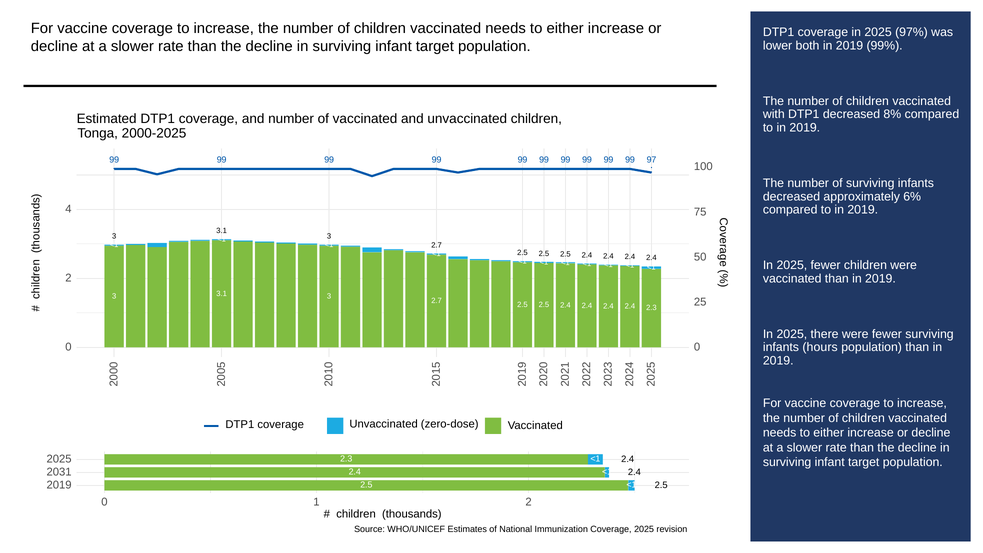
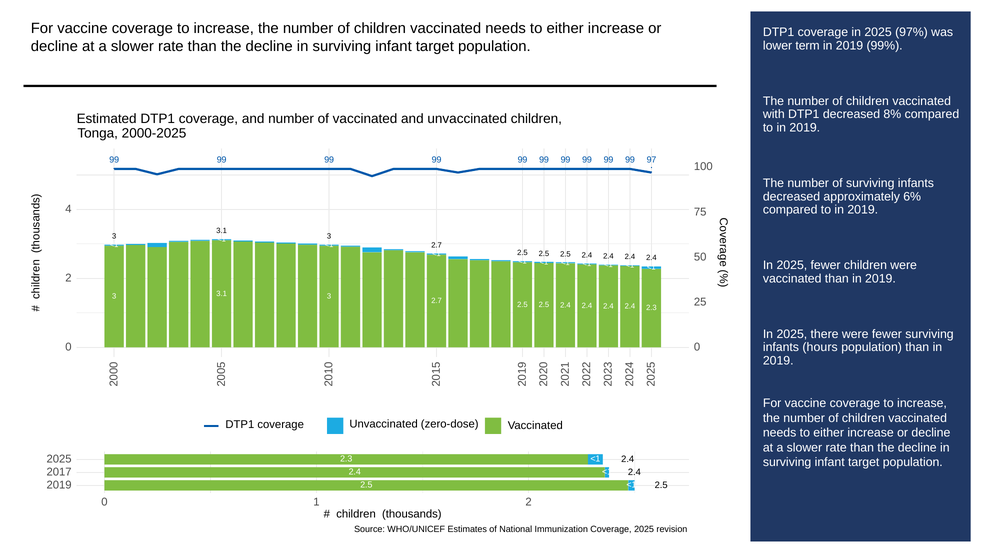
both: both -> term
2031: 2031 -> 2017
